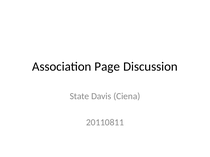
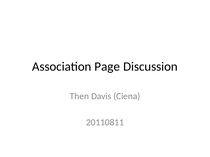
State: State -> Then
